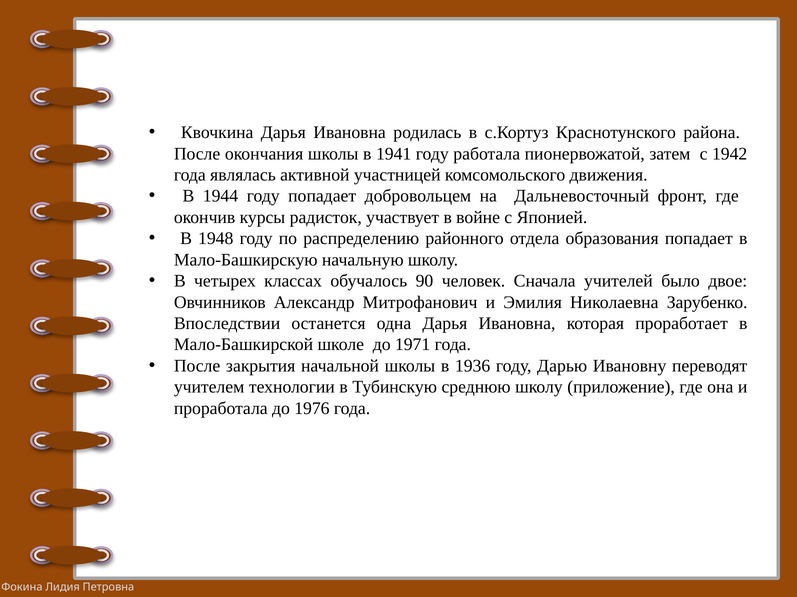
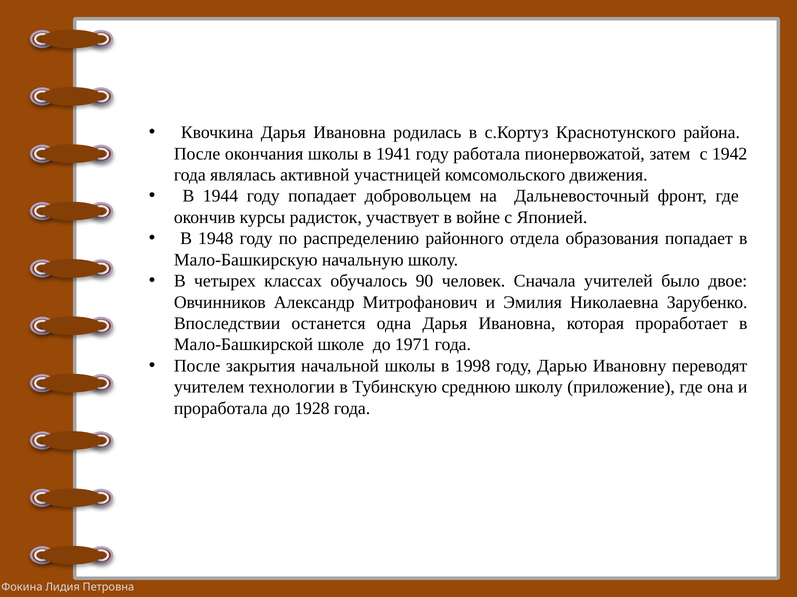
1936: 1936 -> 1998
1976: 1976 -> 1928
